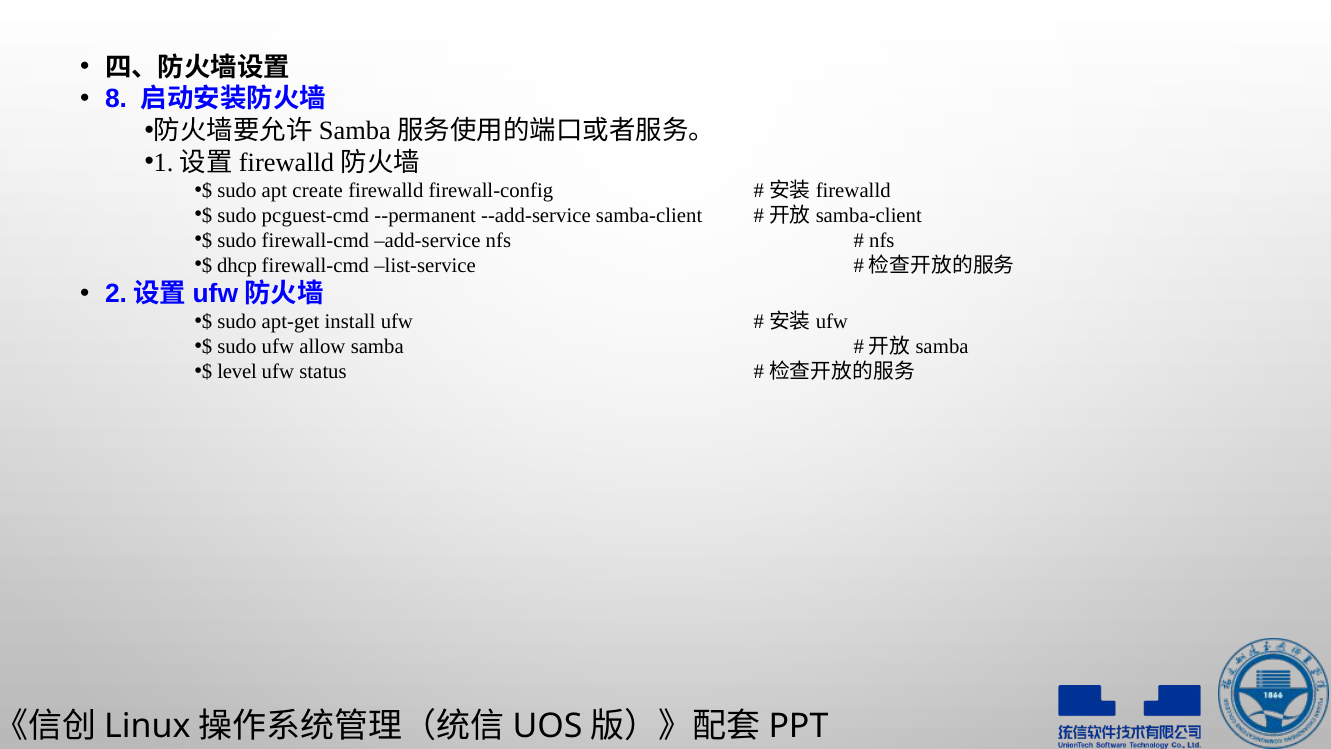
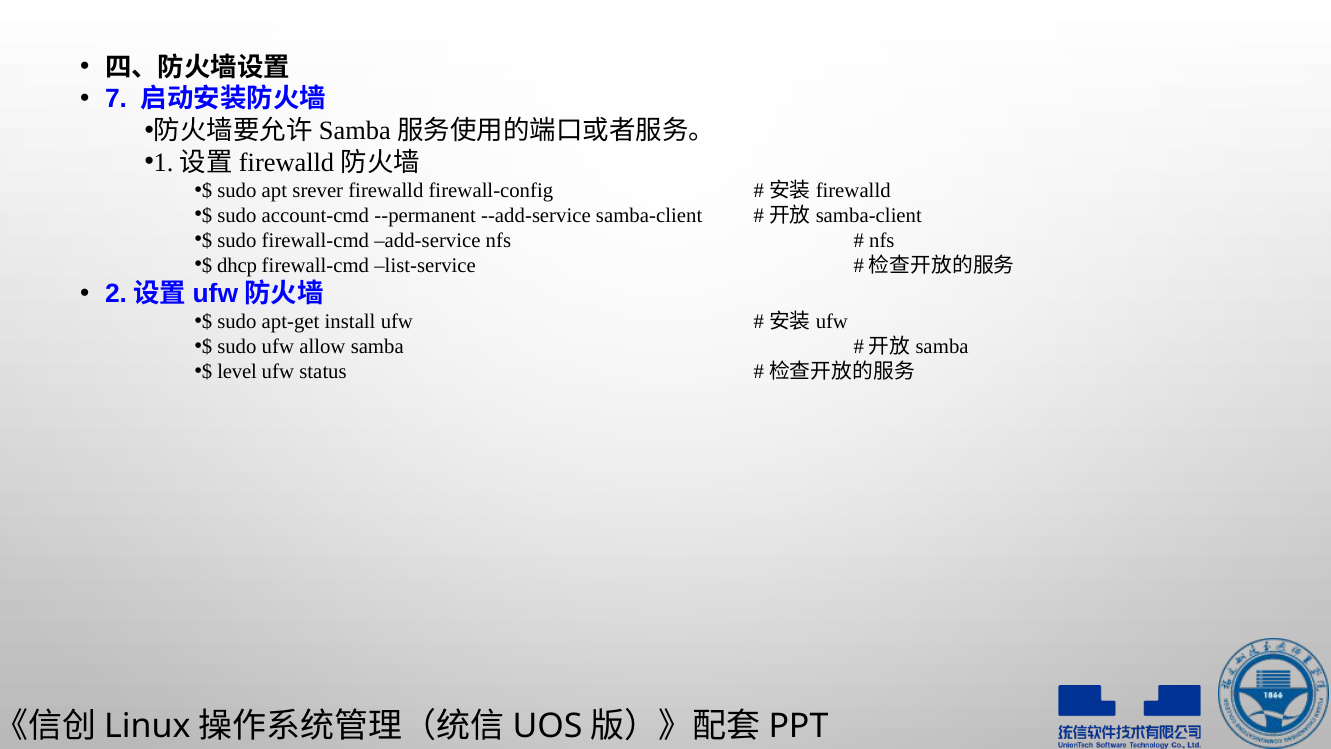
8: 8 -> 7
create: create -> srever
pcguest-cmd: pcguest-cmd -> account-cmd
